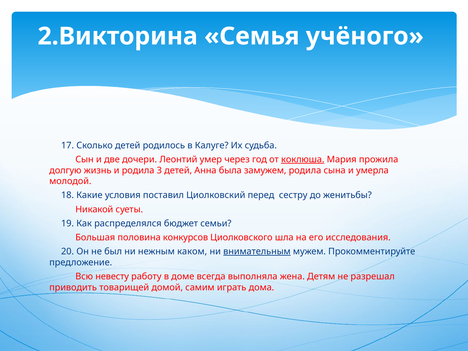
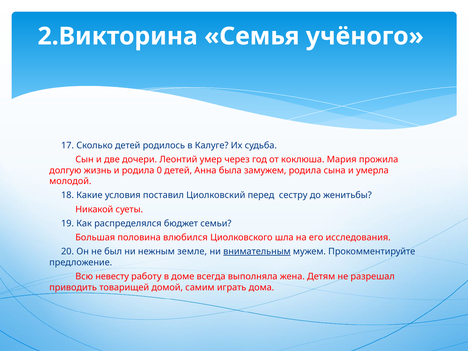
коклюша underline: present -> none
3: 3 -> 0
конкурсов: конкурсов -> влюбился
каком: каком -> земле
